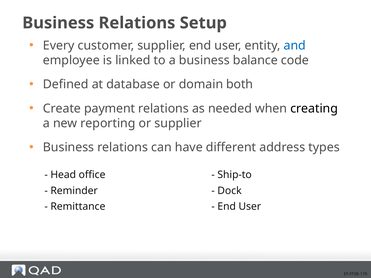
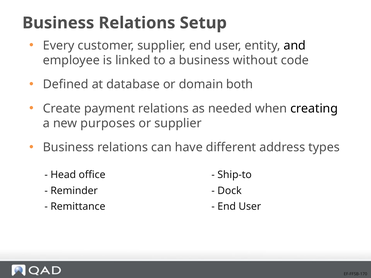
and colour: blue -> black
balance: balance -> without
reporting: reporting -> purposes
